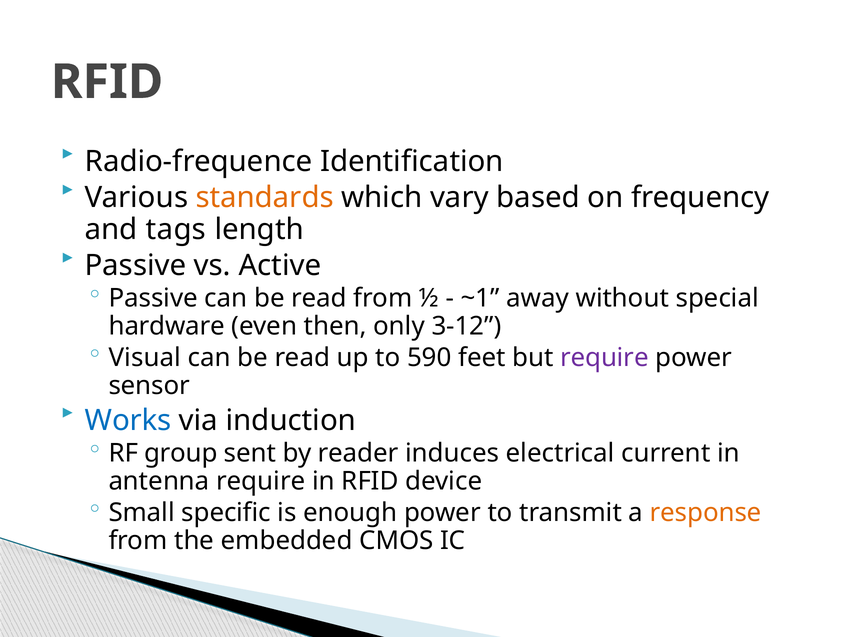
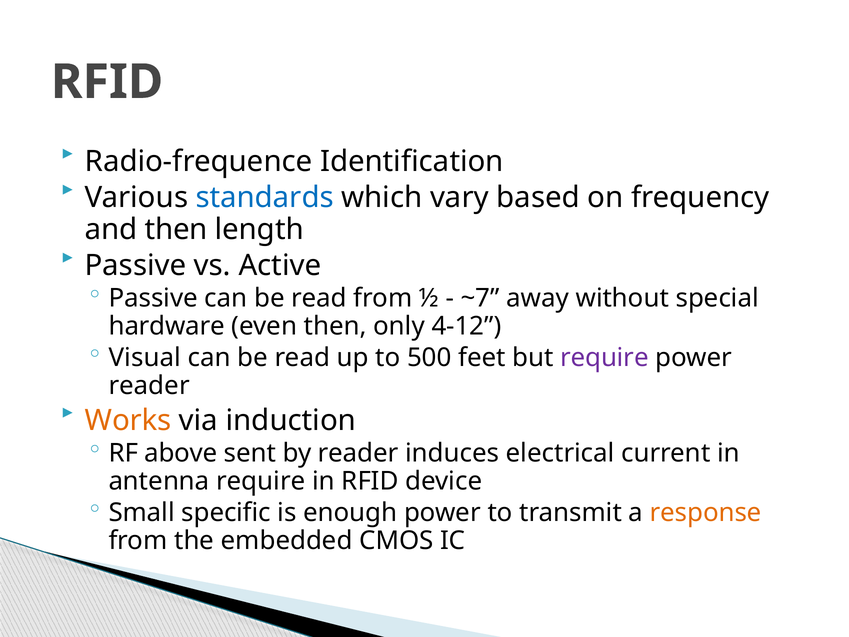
standards colour: orange -> blue
and tags: tags -> then
~1: ~1 -> ~7
3-12: 3-12 -> 4-12
590: 590 -> 500
sensor at (149, 386): sensor -> reader
Works colour: blue -> orange
group: group -> above
